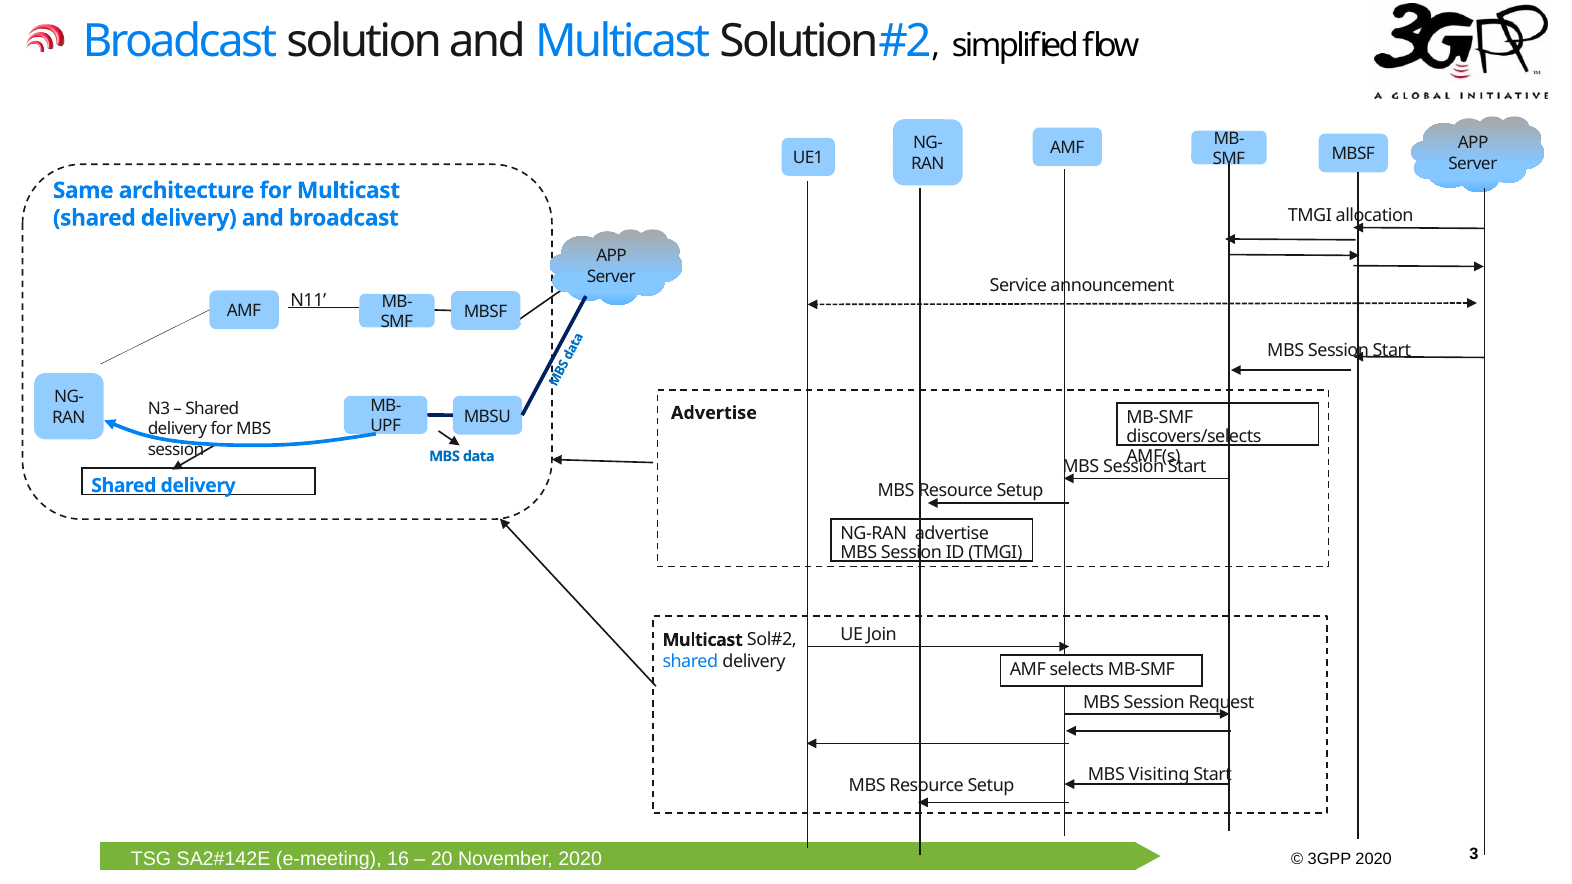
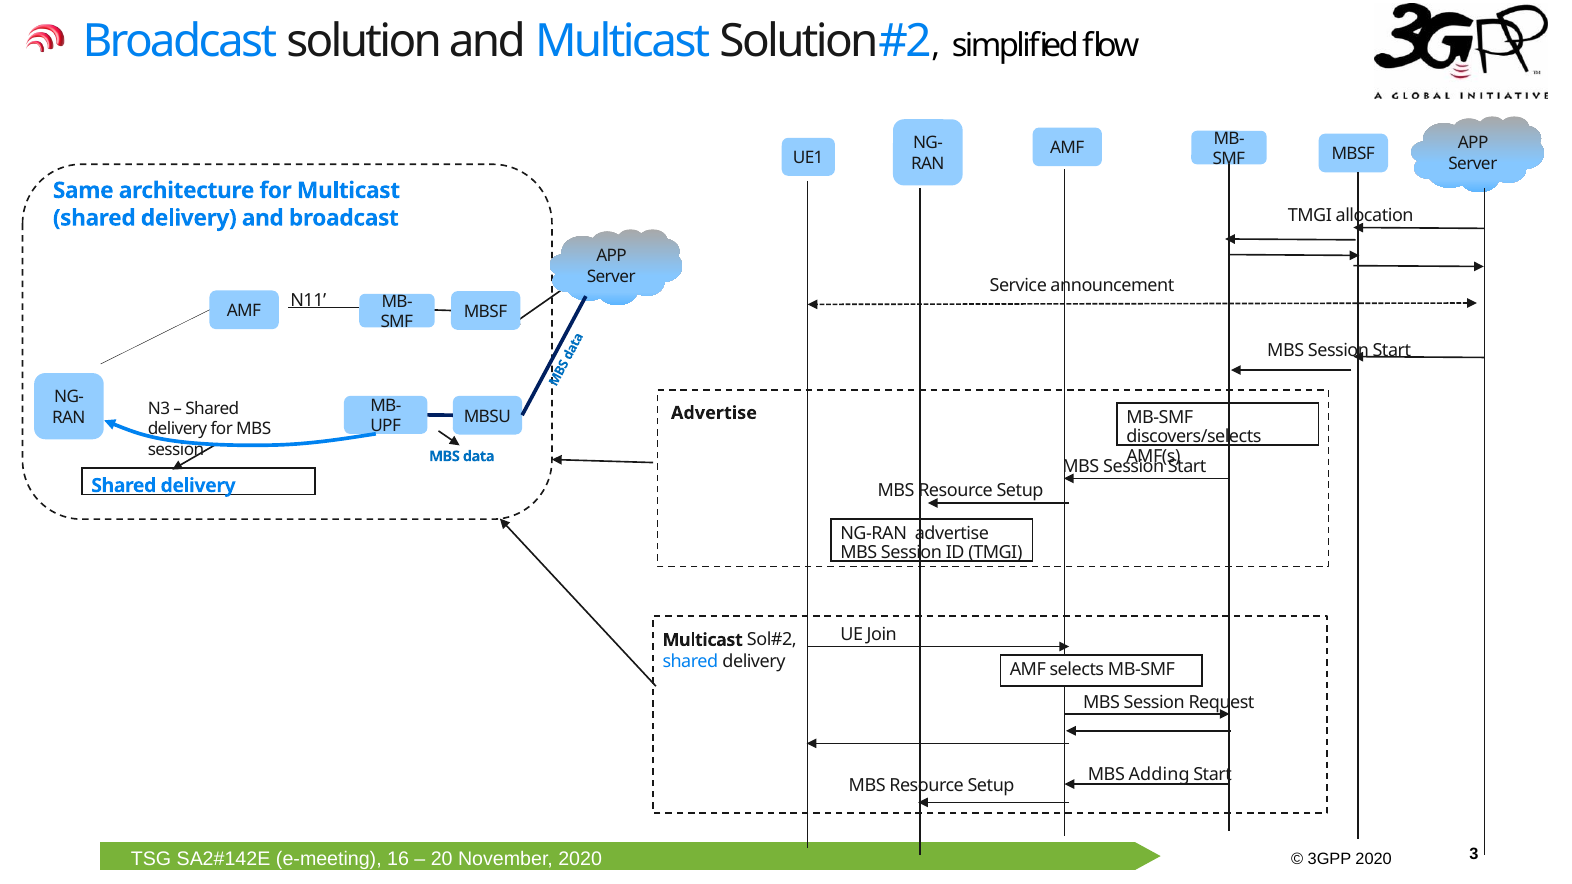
Visiting: Visiting -> Adding
